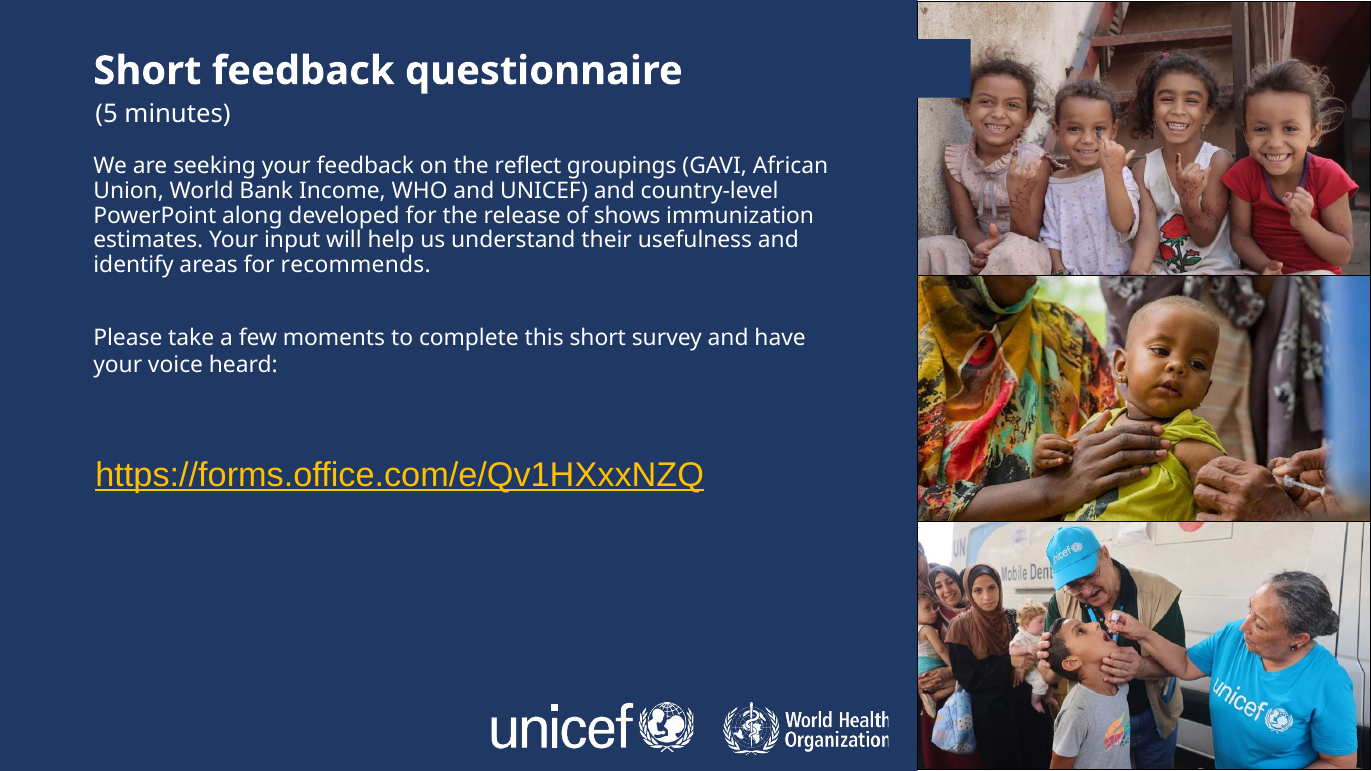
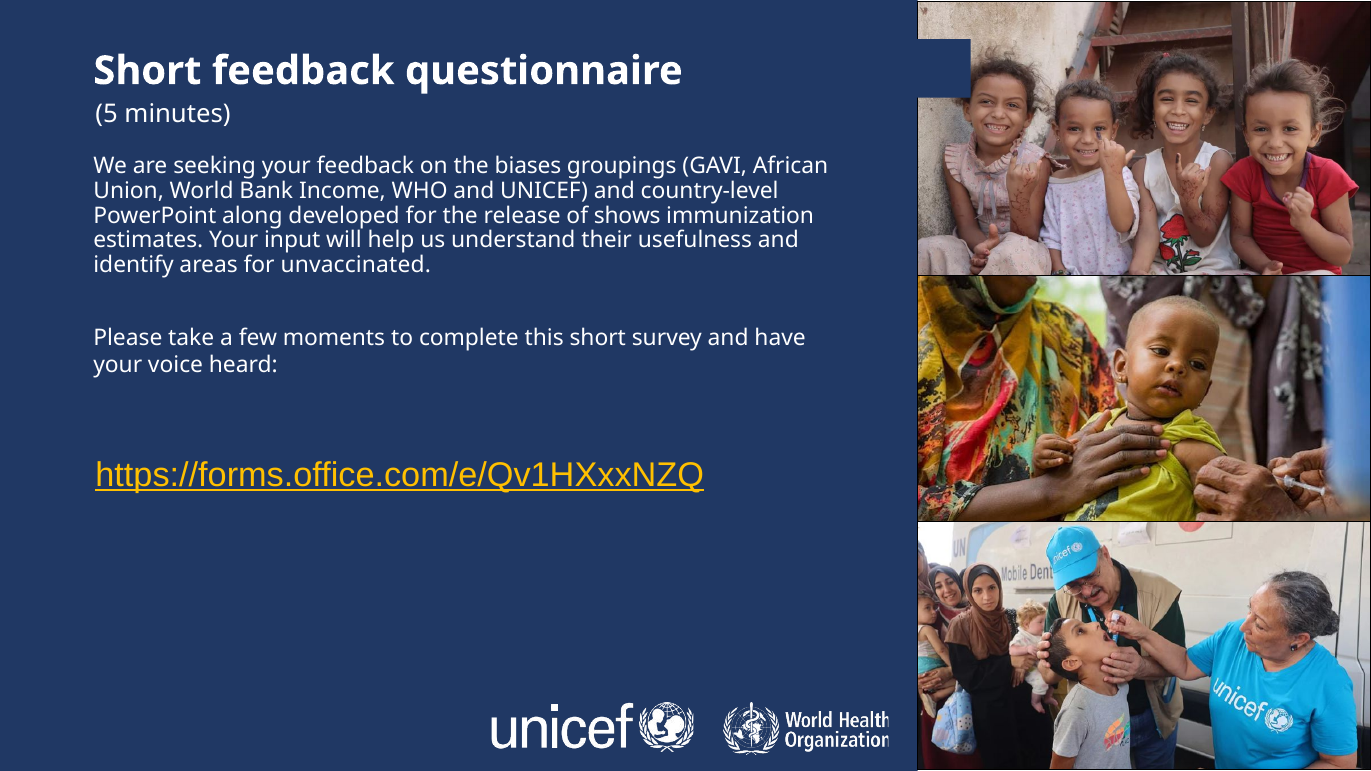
reflect: reflect -> biases
recommends: recommends -> unvaccinated
